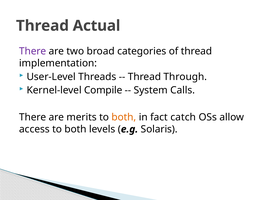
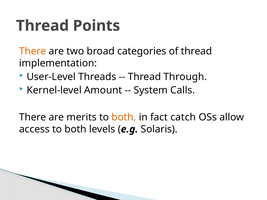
Actual: Actual -> Points
There at (33, 51) colour: purple -> orange
Compile: Compile -> Amount
